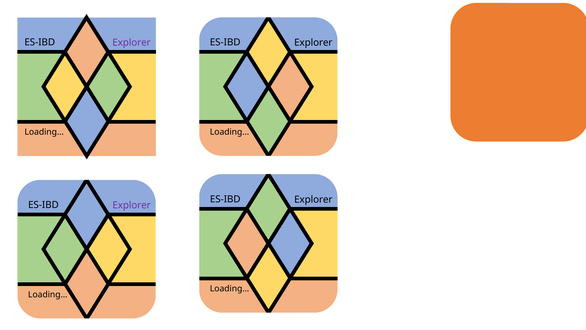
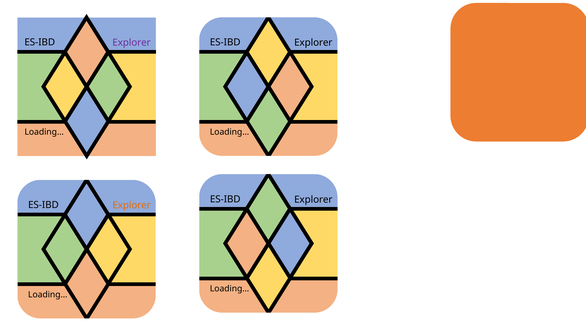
Explorer at (132, 205) colour: purple -> orange
